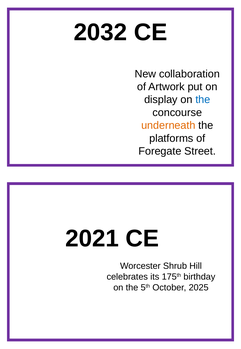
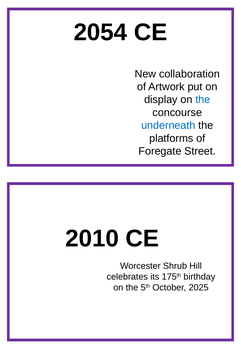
2032: 2032 -> 2054
underneath colour: orange -> blue
2021: 2021 -> 2010
